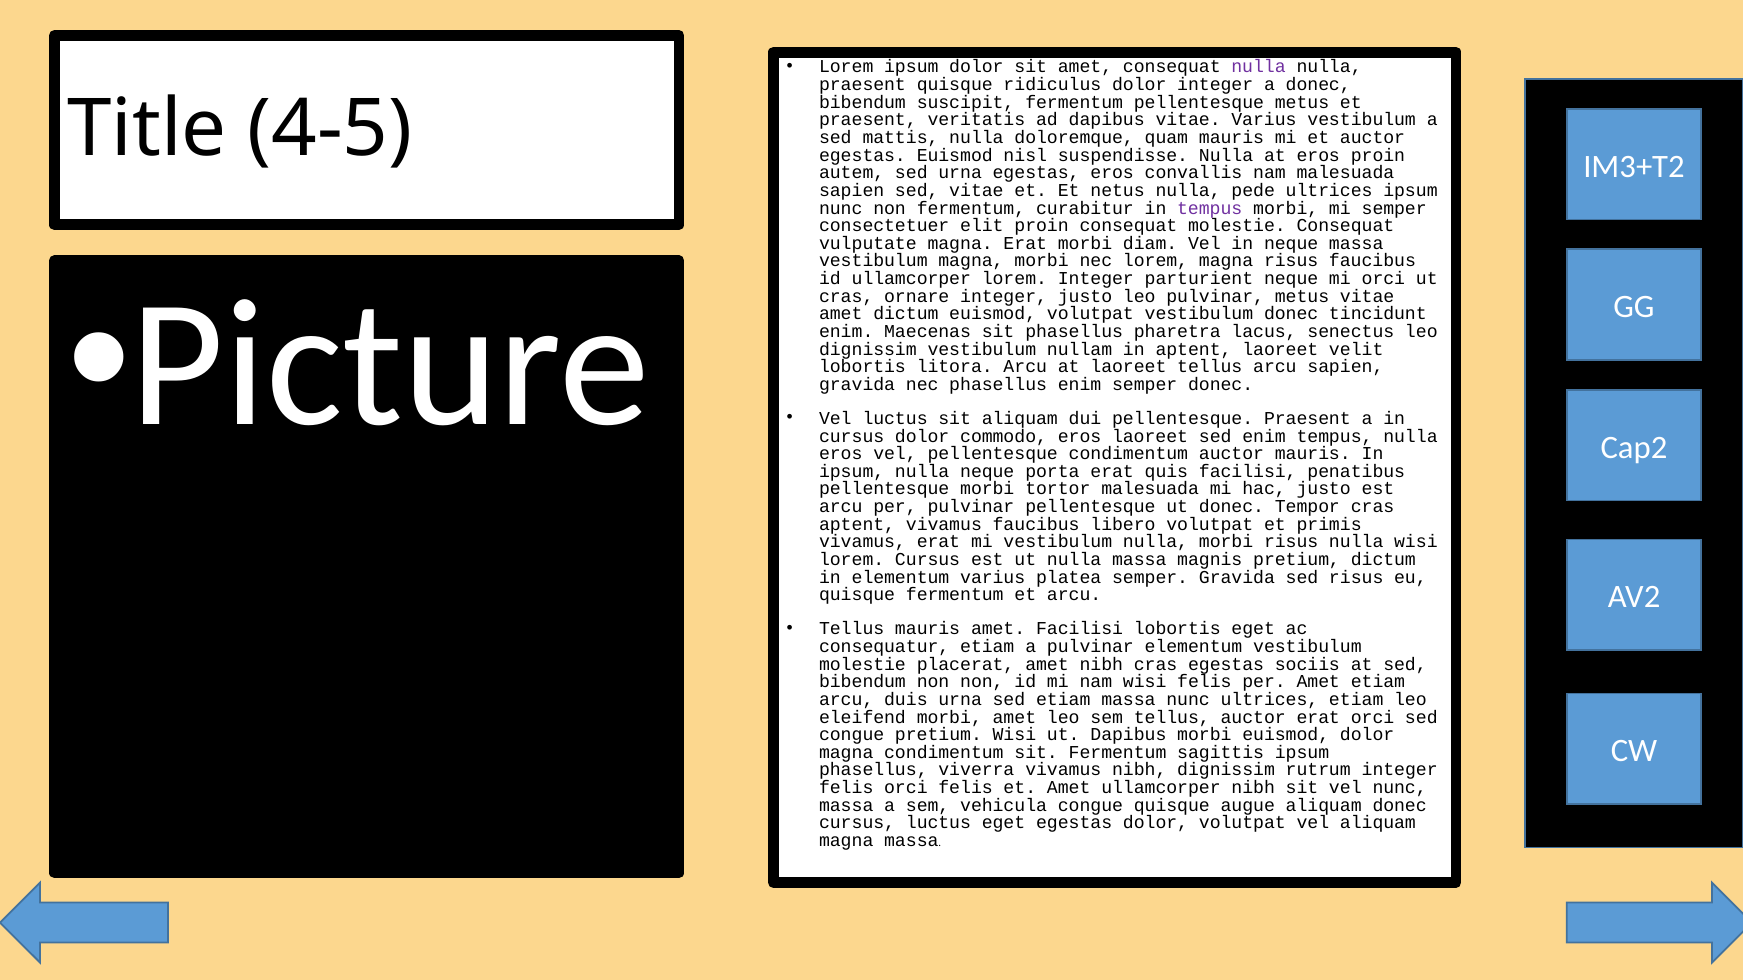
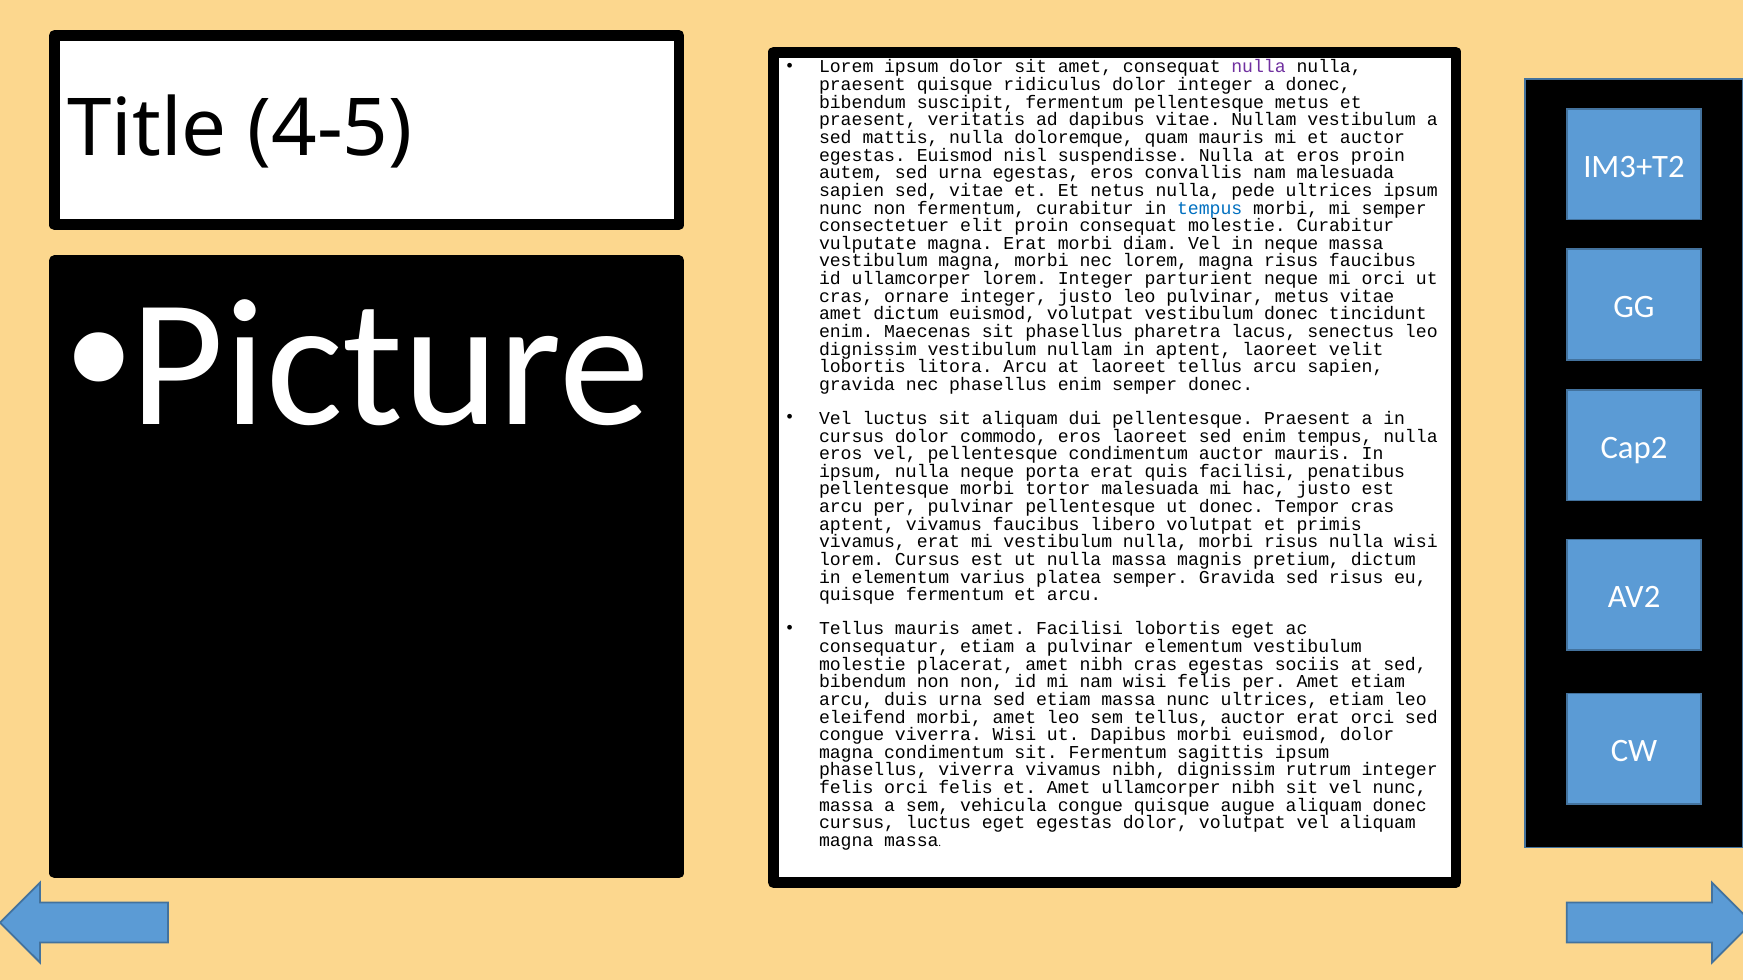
vitae Varius: Varius -> Nullam
tempus at (1210, 208) colour: purple -> blue
molestie Consequat: Consequat -> Curabitur
congue pretium: pretium -> viverra
